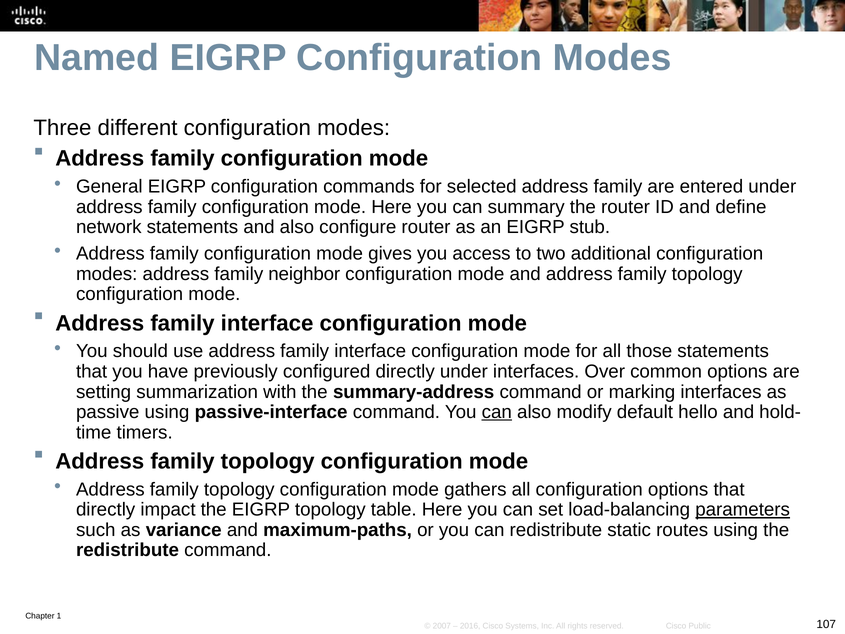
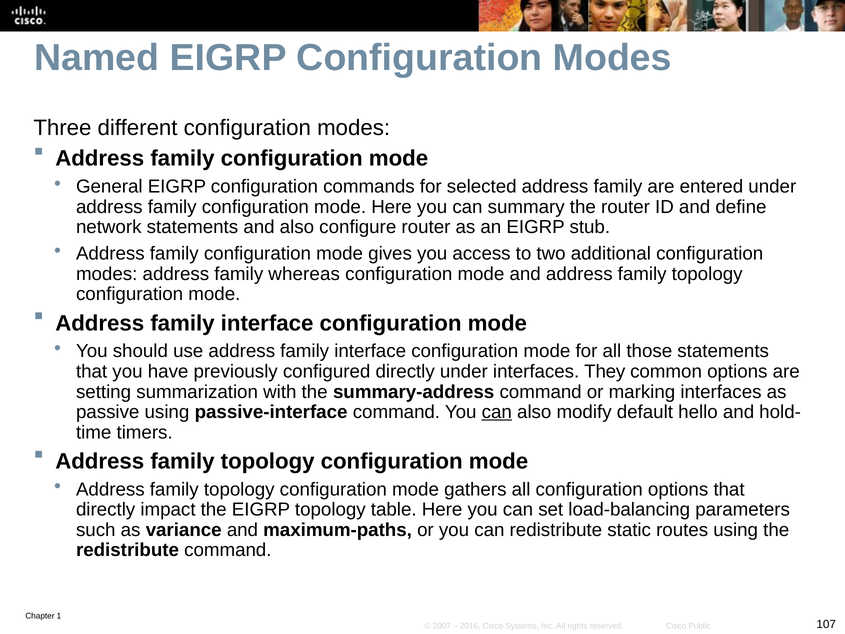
neighbor: neighbor -> whereas
Over: Over -> They
parameters underline: present -> none
